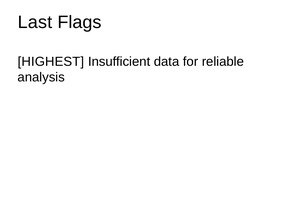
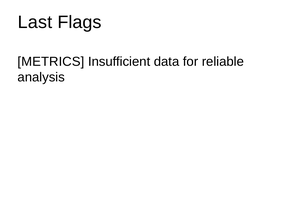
HIGHEST: HIGHEST -> METRICS
